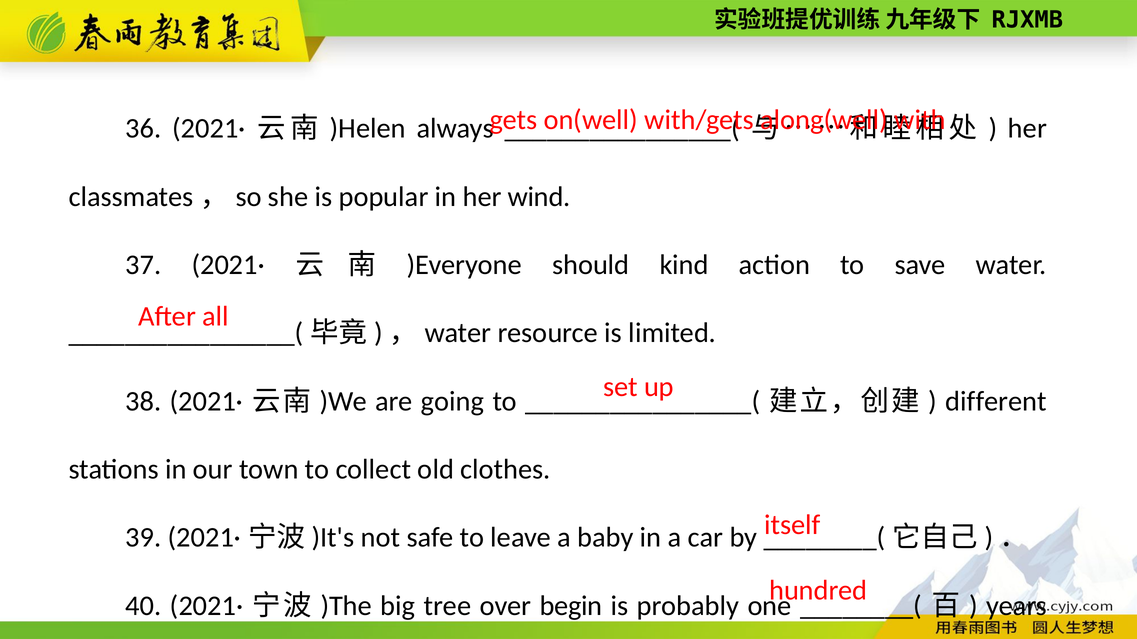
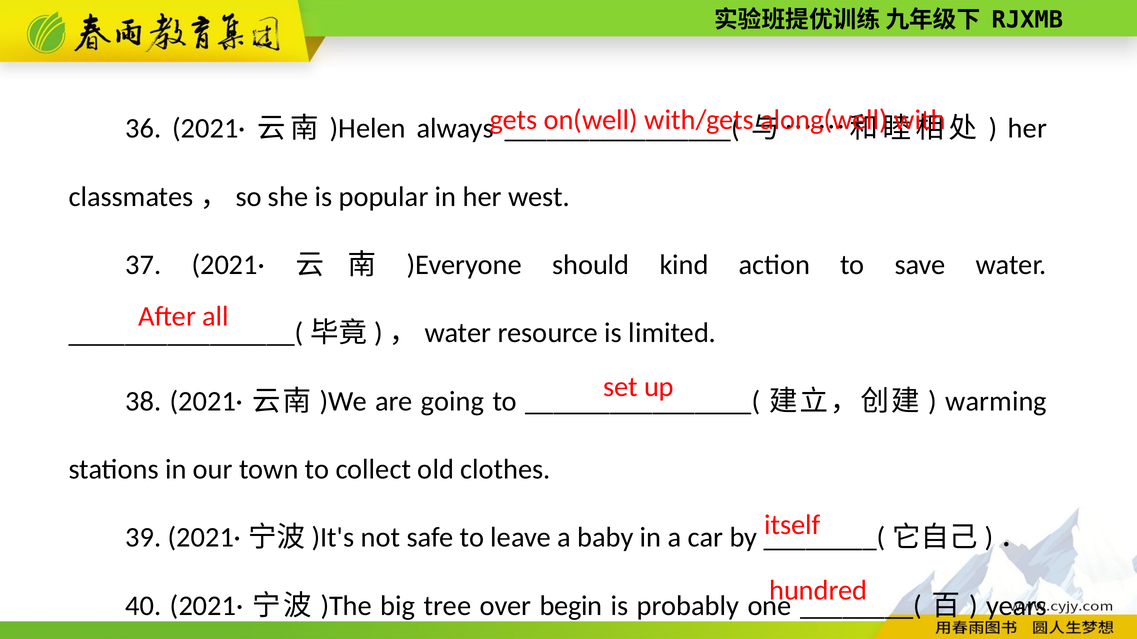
wind: wind -> west
different: different -> warming
